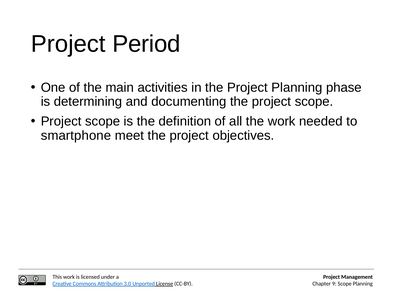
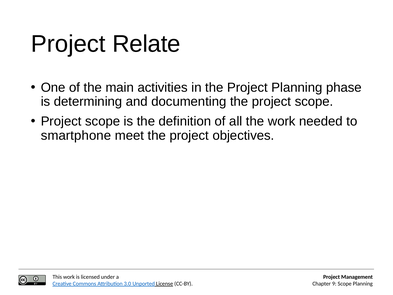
Period: Period -> Relate
